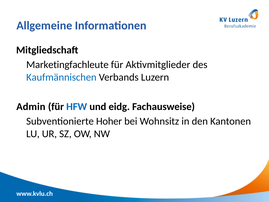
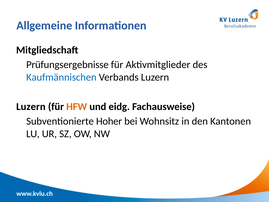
Marketingfachleute: Marketingfachleute -> Prüfungsergebnisse
Admin at (31, 106): Admin -> Luzern
HFW colour: blue -> orange
